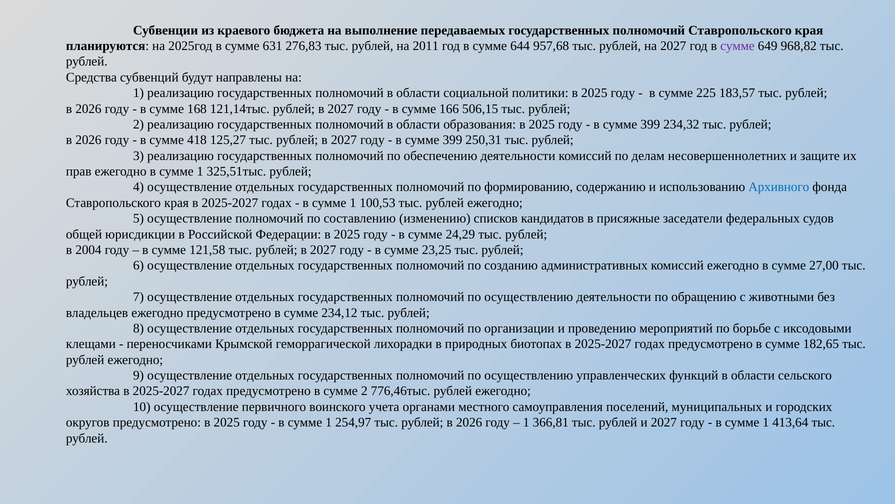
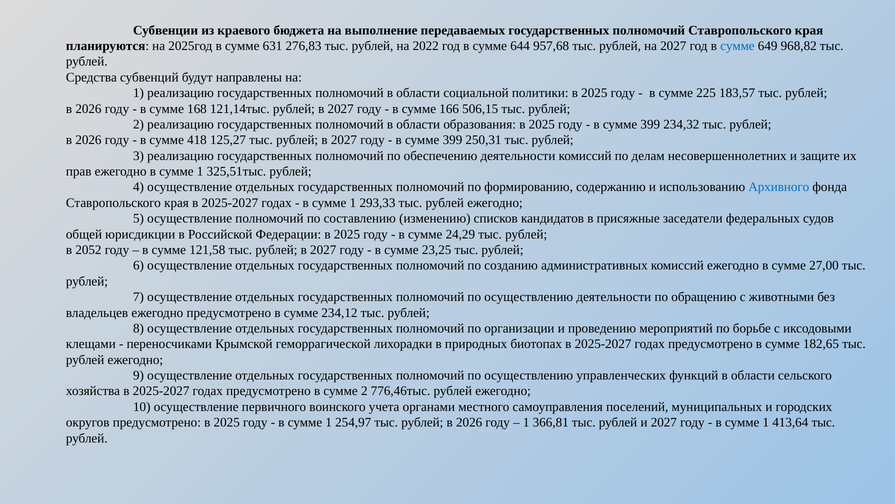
2011: 2011 -> 2022
сумме at (737, 46) colour: purple -> blue
100,53: 100,53 -> 293,33
2004: 2004 -> 2052
